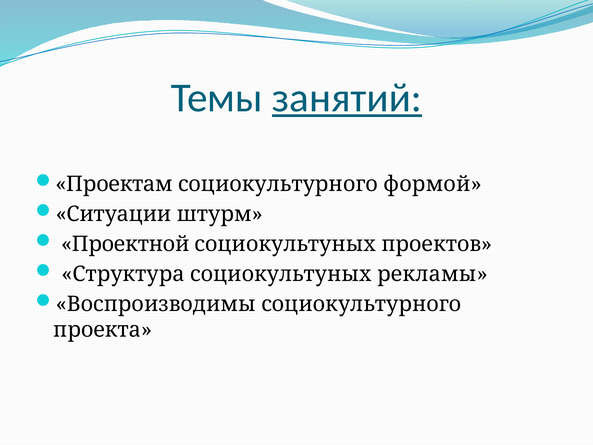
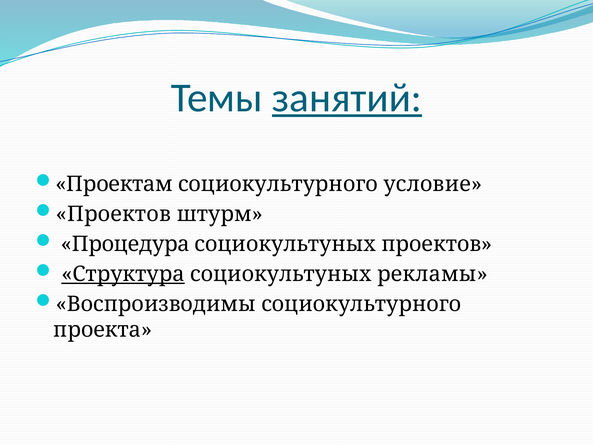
формой: формой -> условие
Ситуации at (114, 214): Ситуации -> Проектов
Проектной: Проектной -> Процедура
Структура underline: none -> present
